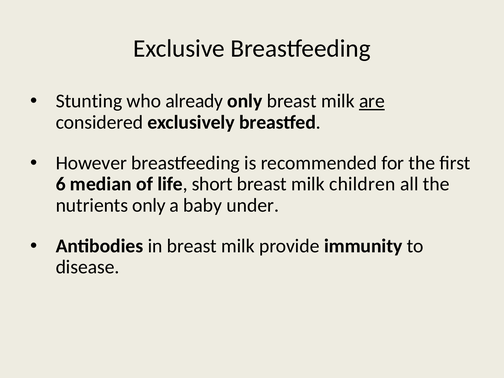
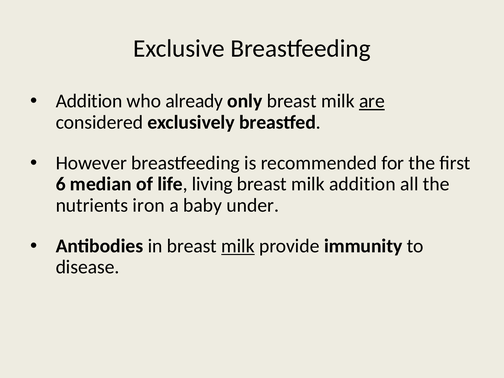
Stunting at (89, 101): Stunting -> Addition
short: short -> living
milk children: children -> addition
nutrients only: only -> iron
milk at (238, 246) underline: none -> present
